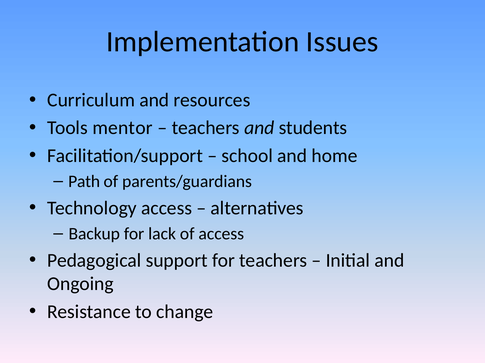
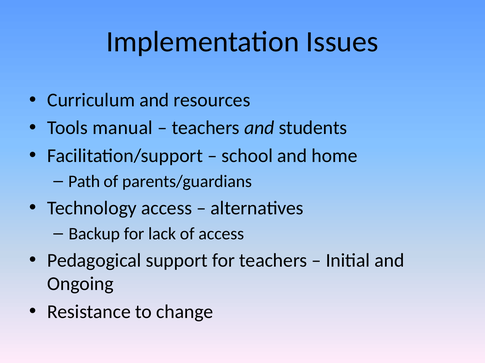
mentor: mentor -> manual
